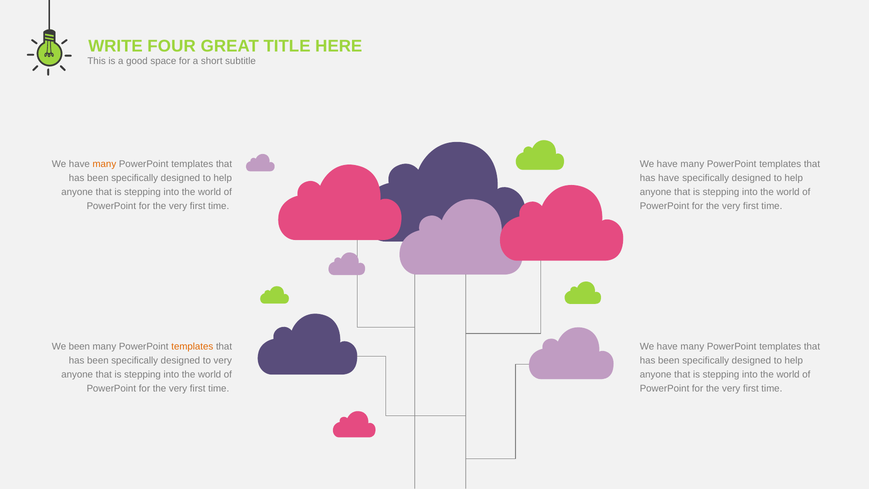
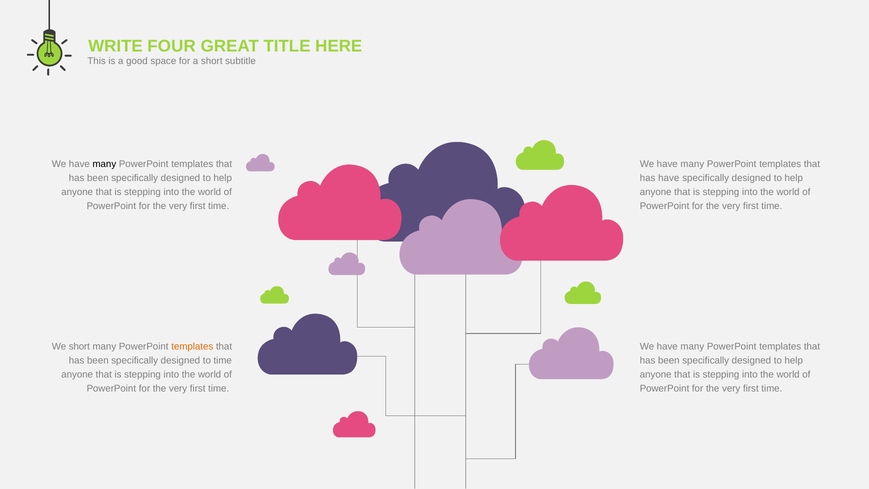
many at (104, 164) colour: orange -> black
We been: been -> short
to very: very -> time
